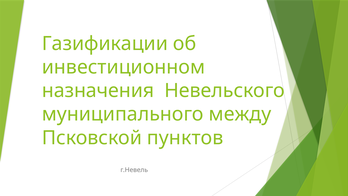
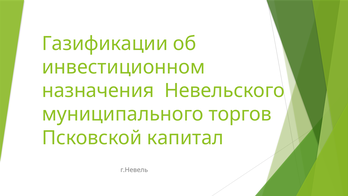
между: между -> торгов
пунктов: пунктов -> капитал
